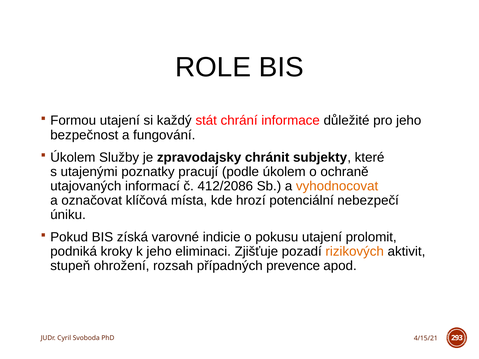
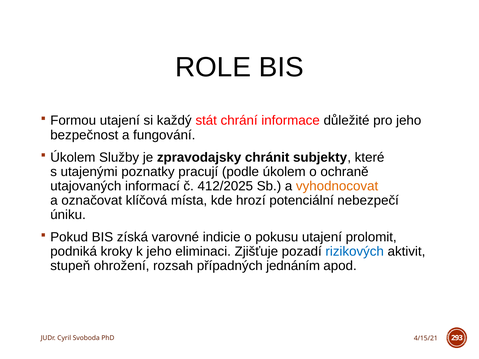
412/2086: 412/2086 -> 412/2025
rizikových colour: orange -> blue
prevence: prevence -> jednáním
